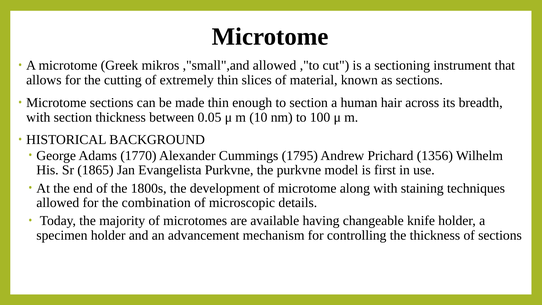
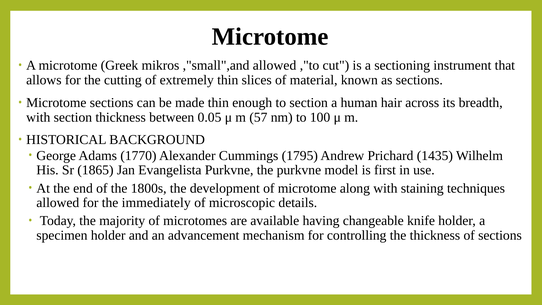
10: 10 -> 57
1356: 1356 -> 1435
combination: combination -> immediately
